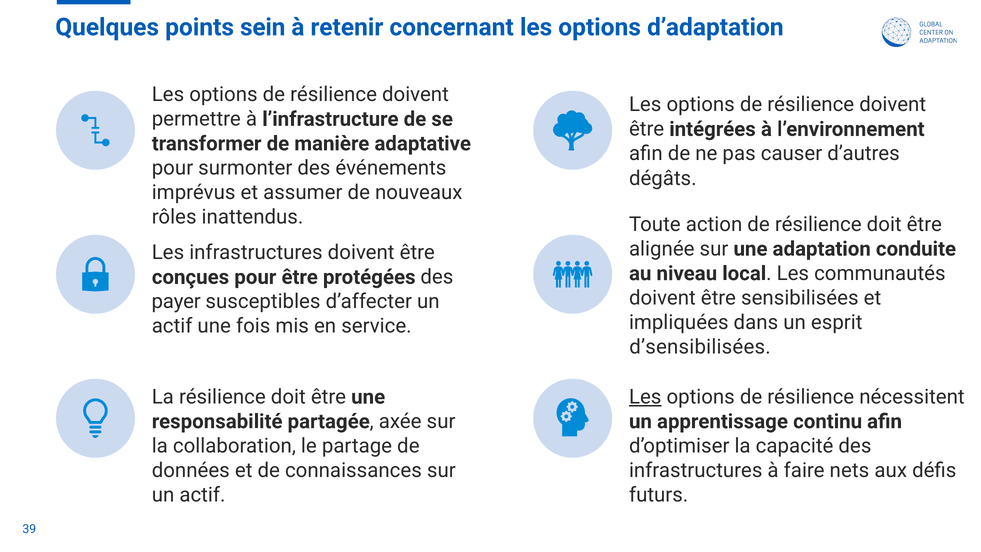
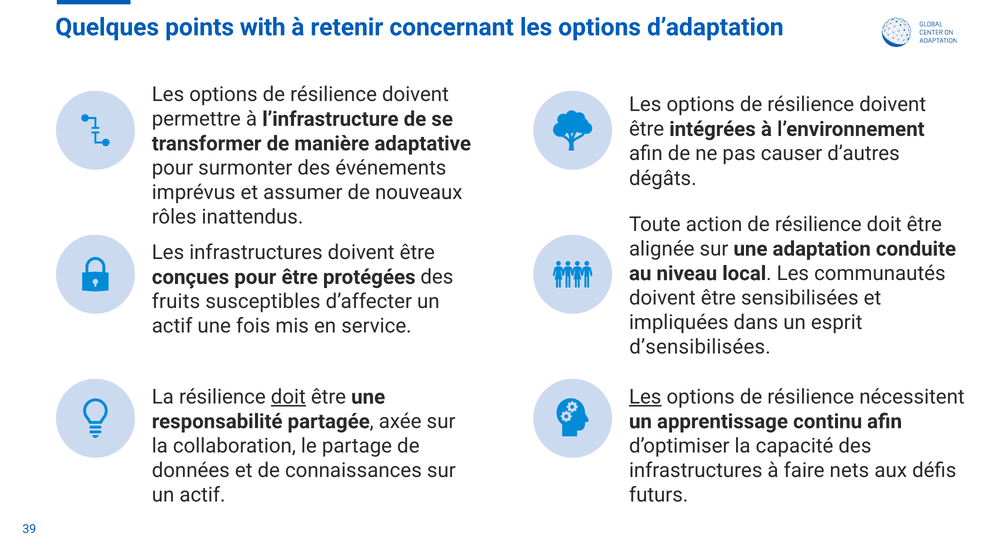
sein: sein -> with
payer: payer -> fruits
doit at (288, 397) underline: none -> present
